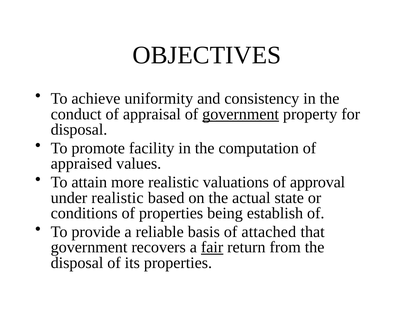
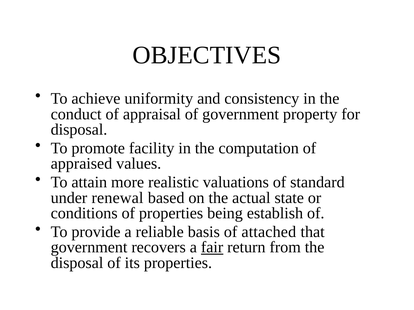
government at (241, 114) underline: present -> none
approval: approval -> standard
under realistic: realistic -> renewal
